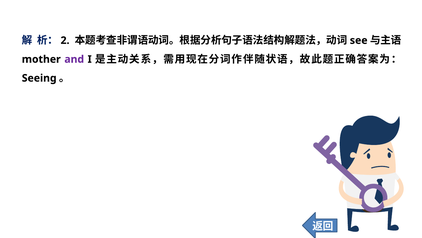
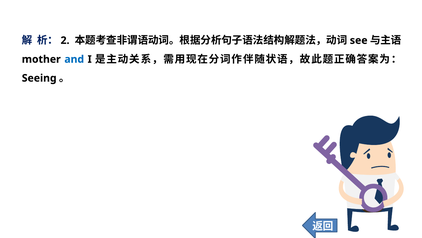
and colour: purple -> blue
